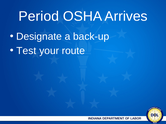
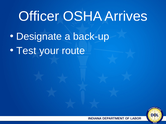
Period: Period -> Officer
